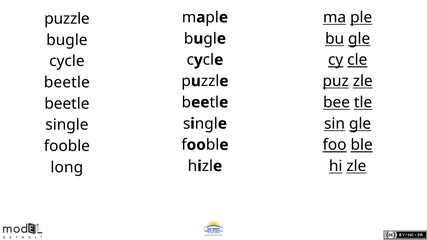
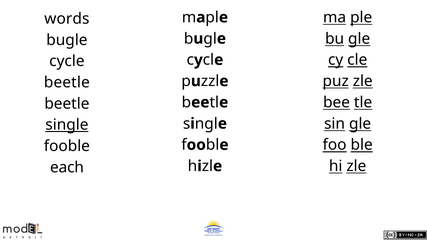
puzzle: puzzle -> words
single underline: none -> present
long: long -> each
